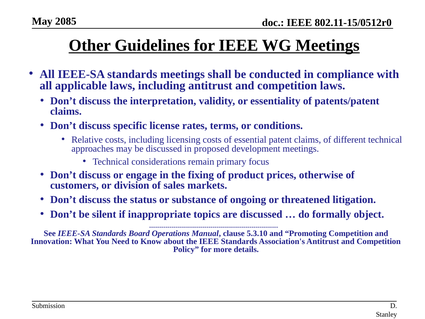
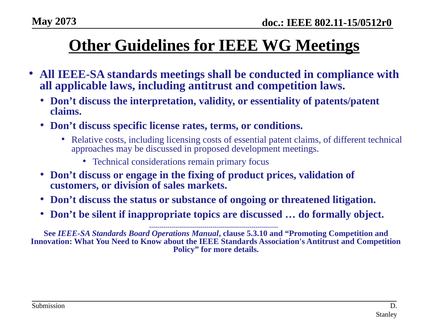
2085: 2085 -> 2073
otherwise: otherwise -> validation
